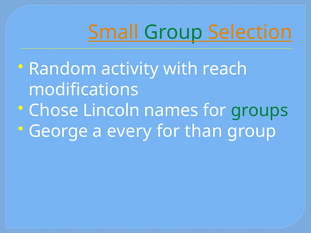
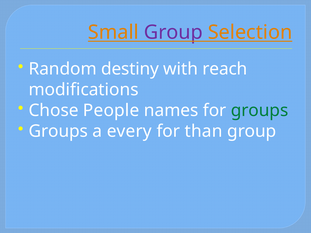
Group at (173, 32) colour: green -> purple
activity: activity -> destiny
Lincoln: Lincoln -> People
George at (58, 131): George -> Groups
